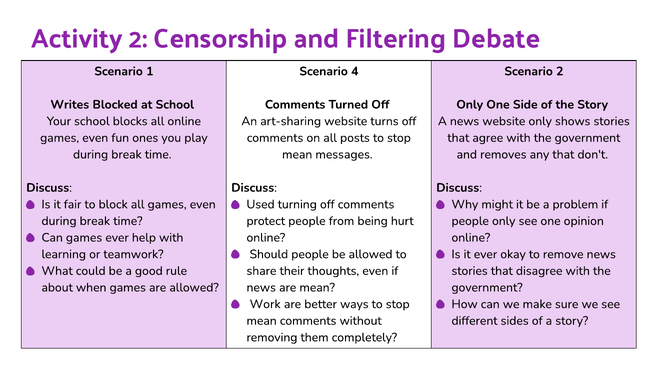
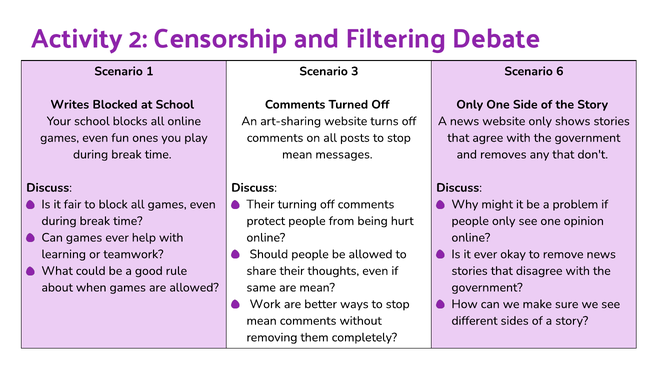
4: 4 -> 3
Scenario 2: 2 -> 6
Used at (261, 204): Used -> Their
news at (261, 288): news -> same
